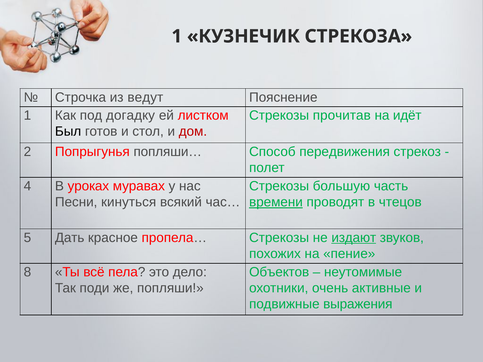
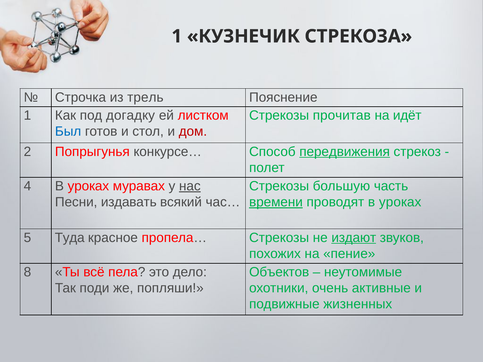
ведут: ведут -> трель
Был colour: black -> blue
попляши…: попляши… -> конкурсе…
передвижения underline: none -> present
нас underline: none -> present
кинуться: кинуться -> издавать
проводят в чтецов: чтецов -> уроках
Дать: Дать -> Туда
выражения: выражения -> жизненных
